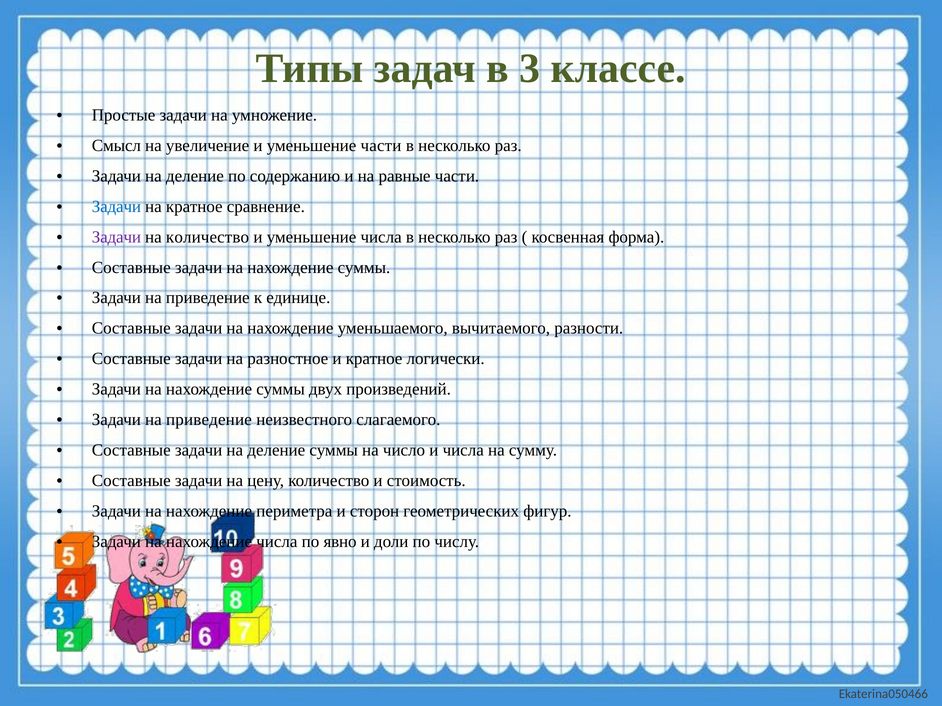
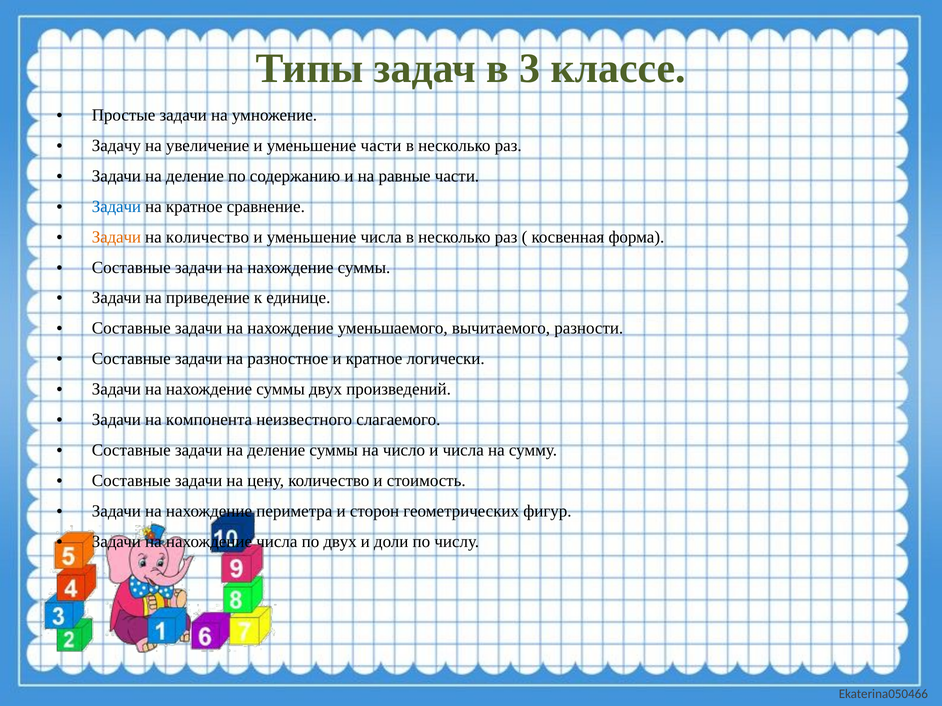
Смысл: Смысл -> Задачу
Задачи at (116, 237) colour: purple -> orange
приведение at (209, 420): приведение -> компонента
по явно: явно -> двух
